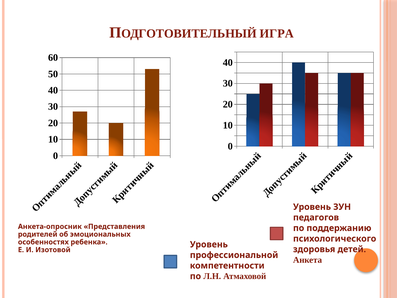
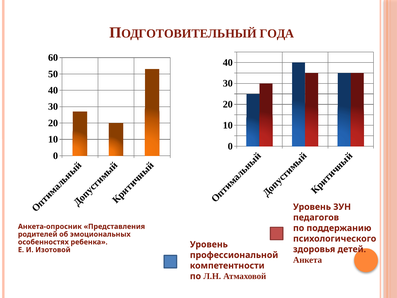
ИГРА: ИГРА -> ГОДА
